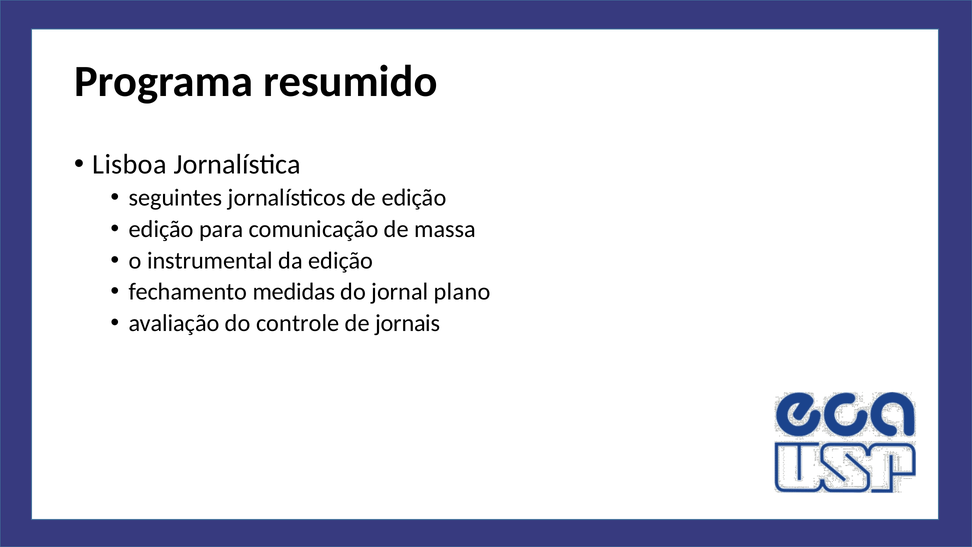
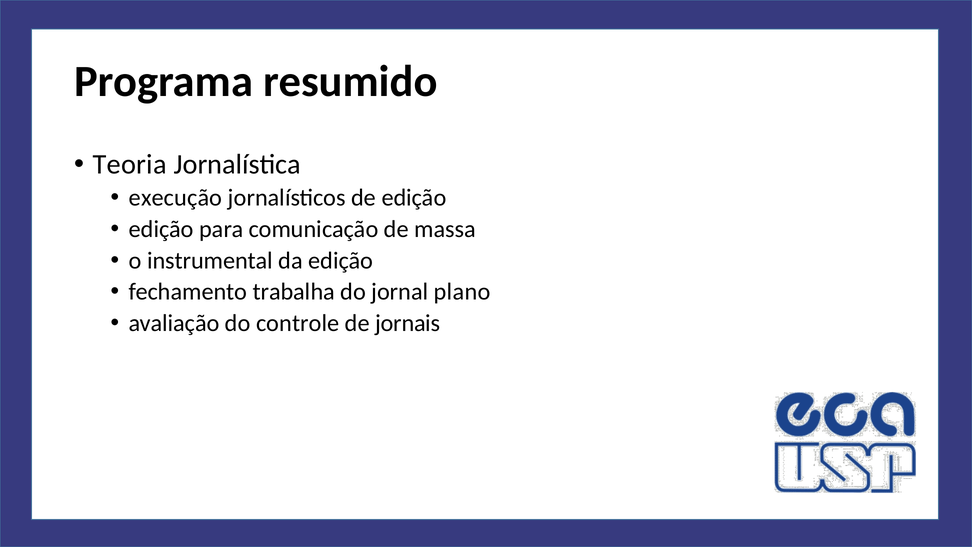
Lisboa: Lisboa -> Teoria
seguintes: seguintes -> execução
medidas: medidas -> trabalha
